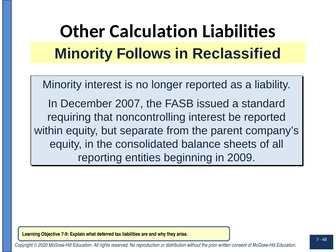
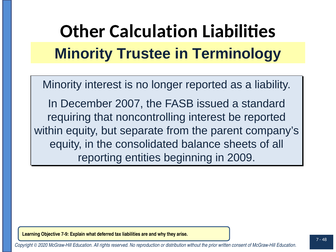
Follows: Follows -> Trustee
Reclassified: Reclassified -> Terminology
